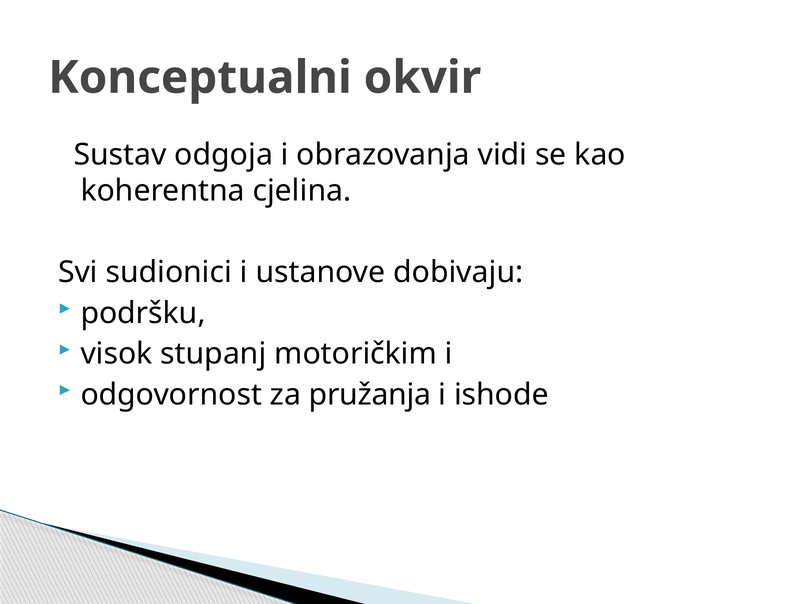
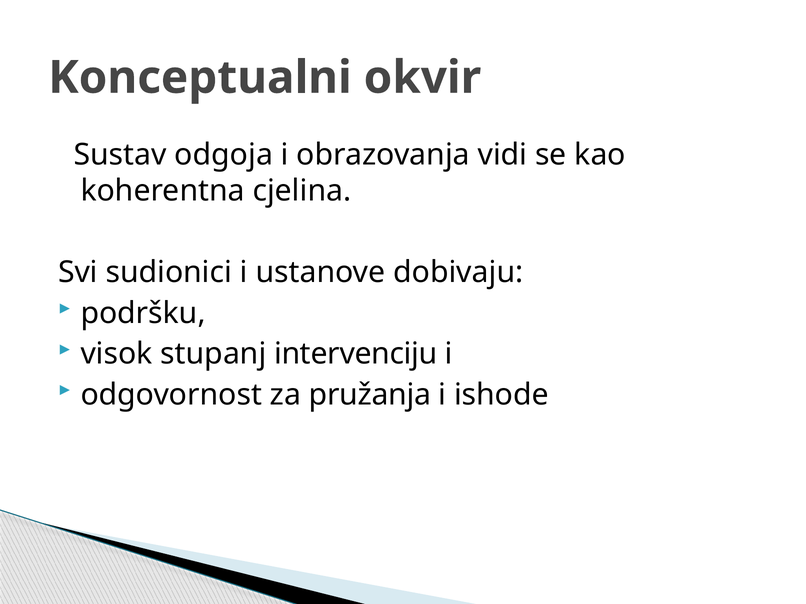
motoričkim: motoričkim -> intervenciju
